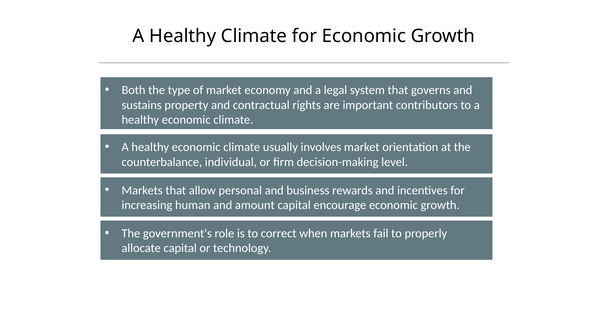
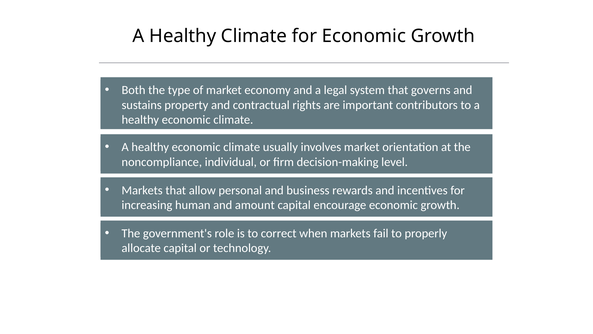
counterbalance: counterbalance -> noncompliance
